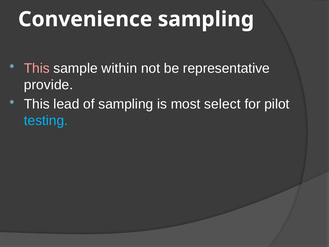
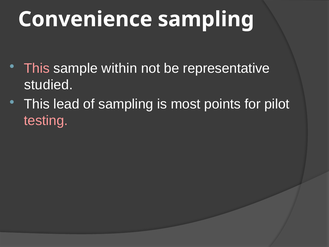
provide: provide -> studied
select: select -> points
testing colour: light blue -> pink
